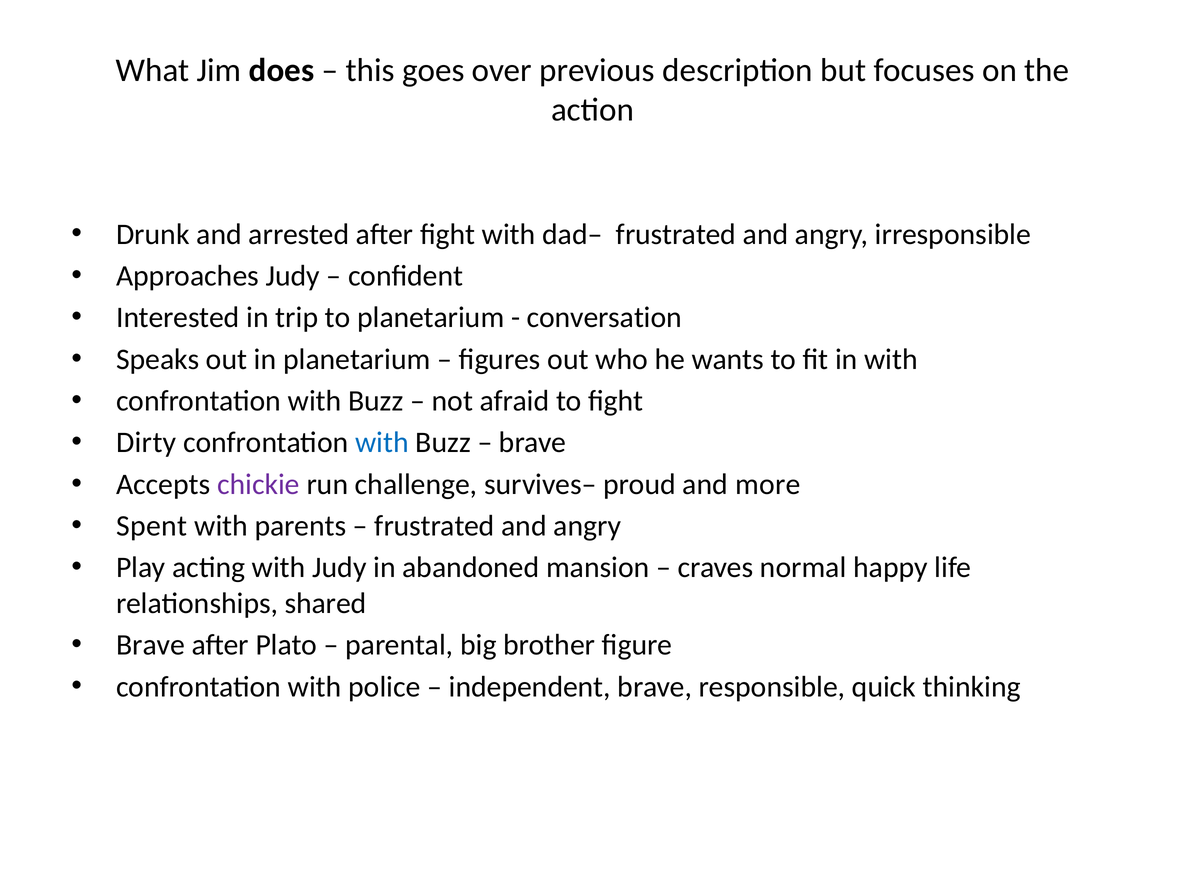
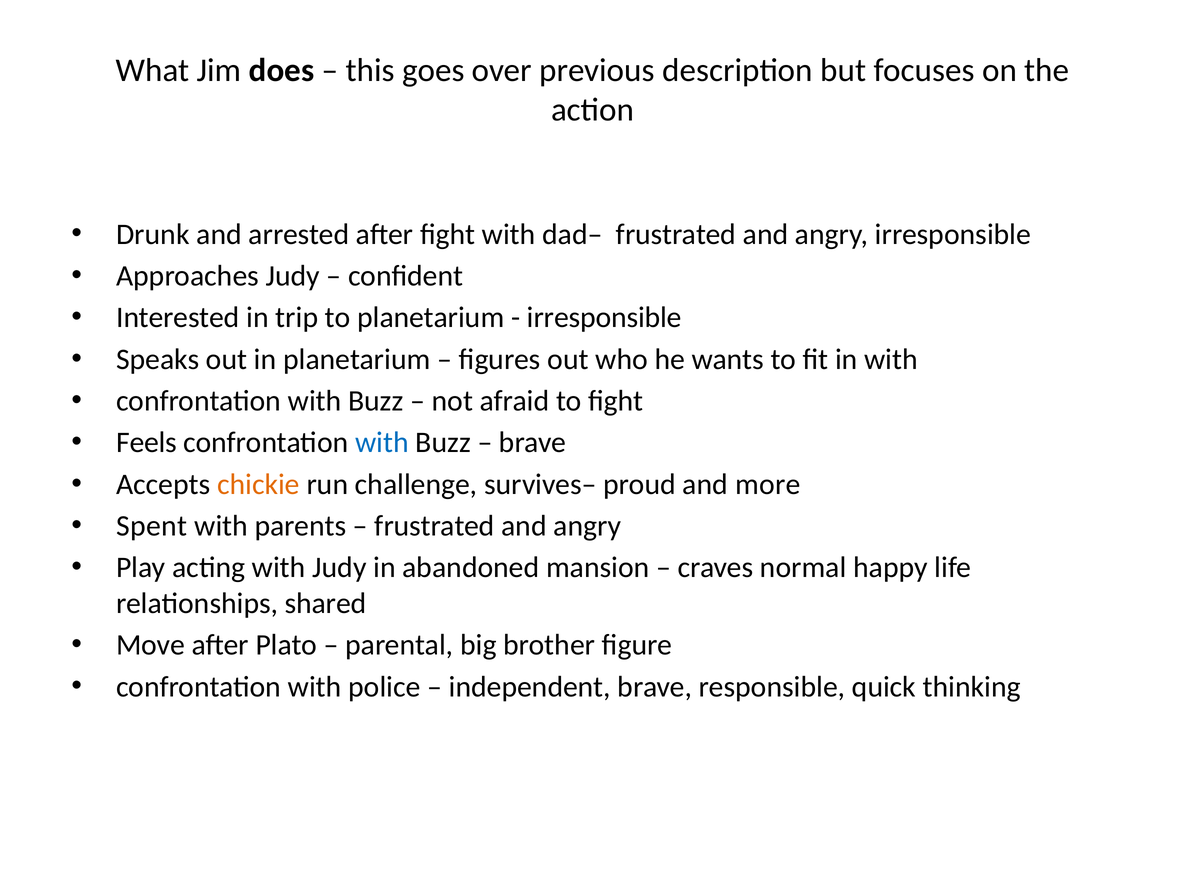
conversation at (604, 318): conversation -> irresponsible
Dirty: Dirty -> Feels
chickie colour: purple -> orange
Brave at (151, 645): Brave -> Move
